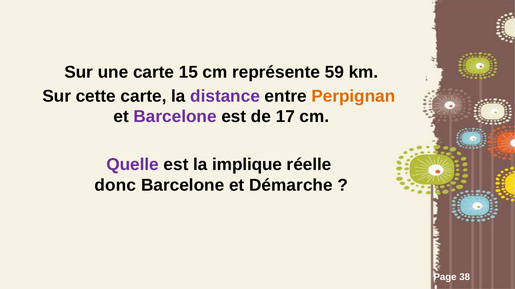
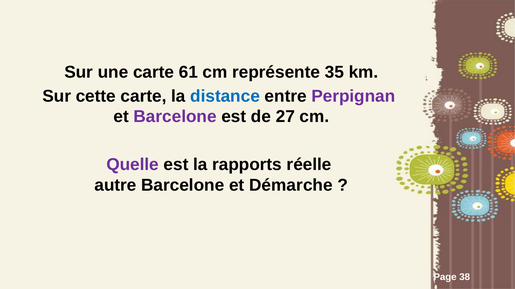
15: 15 -> 61
59: 59 -> 35
distance colour: purple -> blue
Perpignan colour: orange -> purple
17: 17 -> 27
implique: implique -> rapports
donc: donc -> autre
